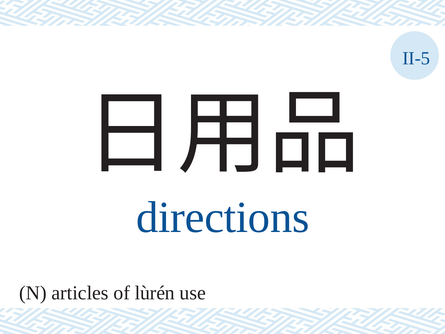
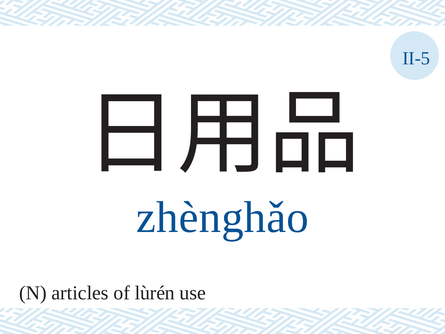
directions: directions -> zhènghǎo
